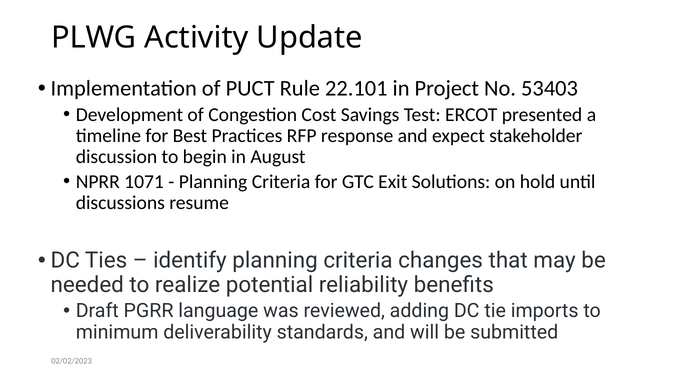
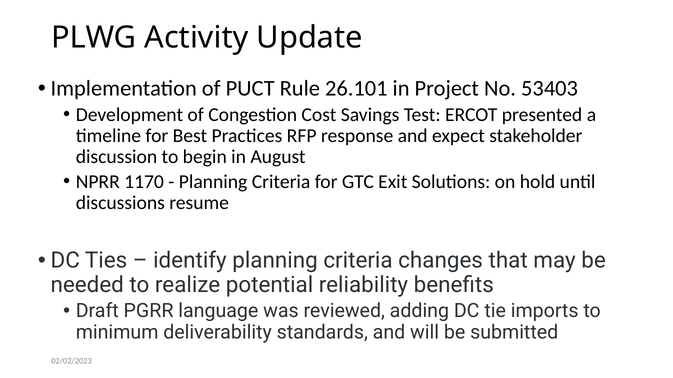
22.101: 22.101 -> 26.101
1071: 1071 -> 1170
